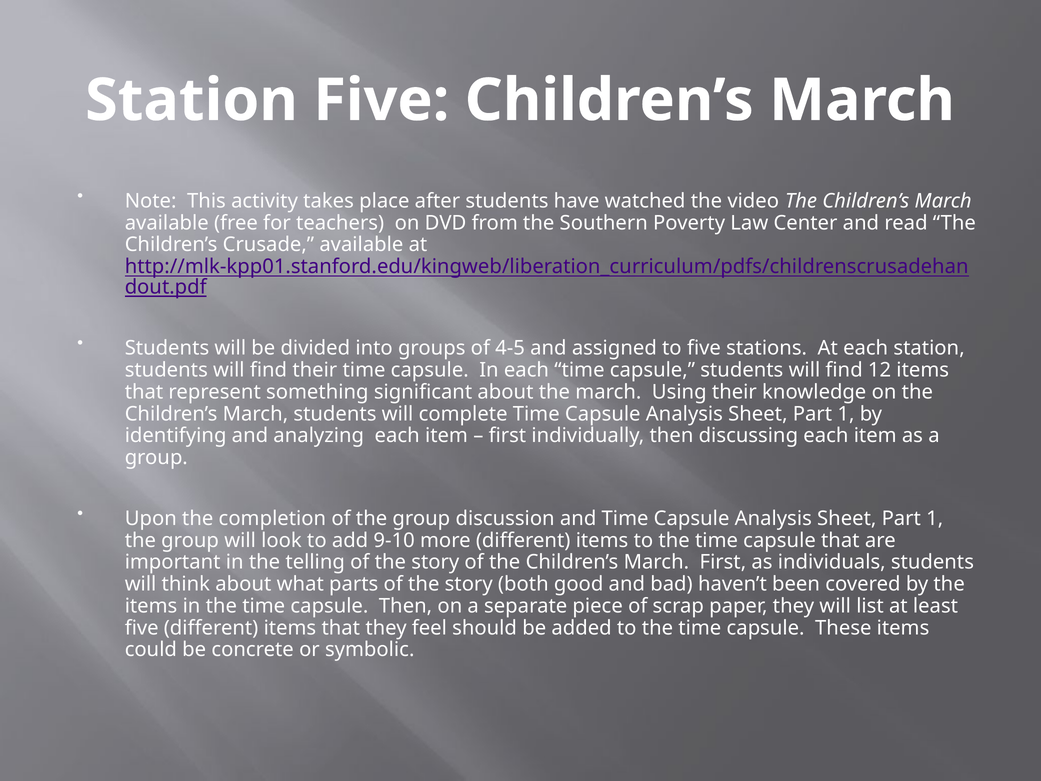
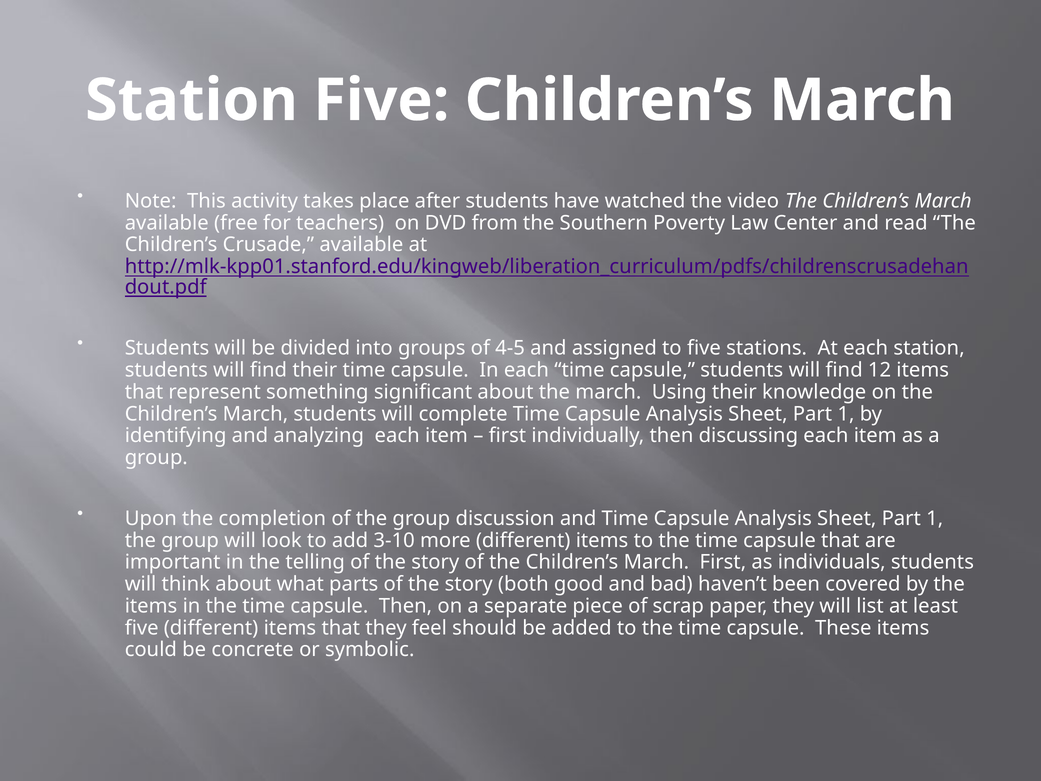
9-10: 9-10 -> 3-10
